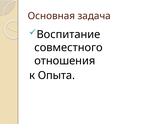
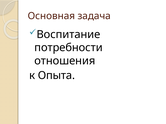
совместного: совместного -> потребности
